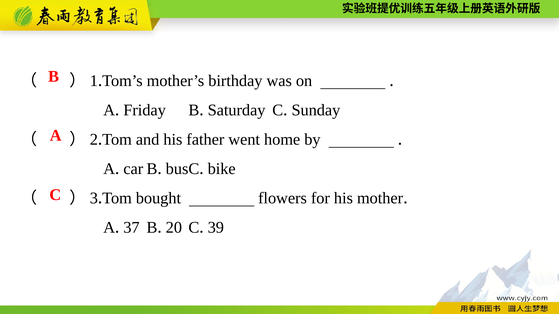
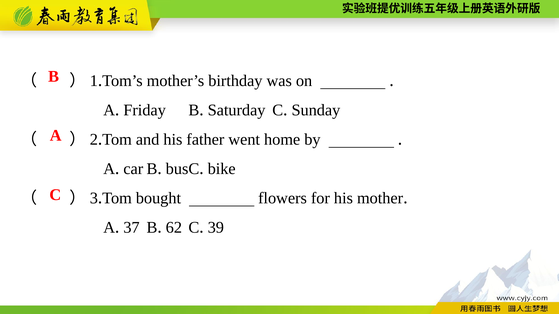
20: 20 -> 62
